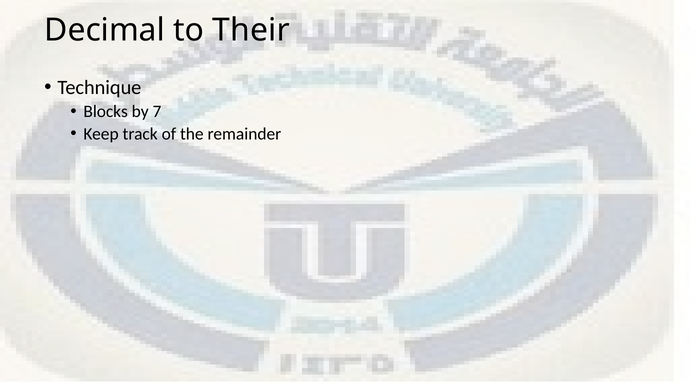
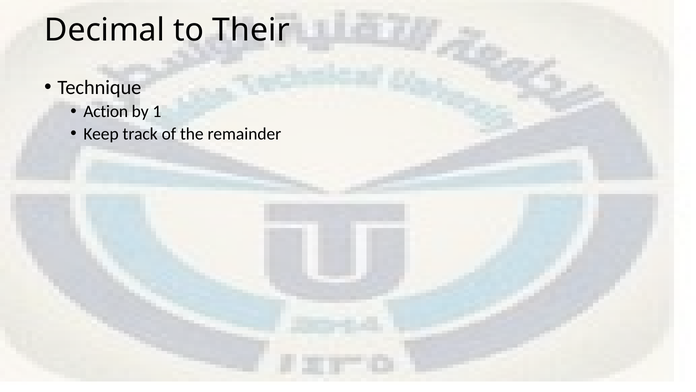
Blocks: Blocks -> Action
7: 7 -> 1
